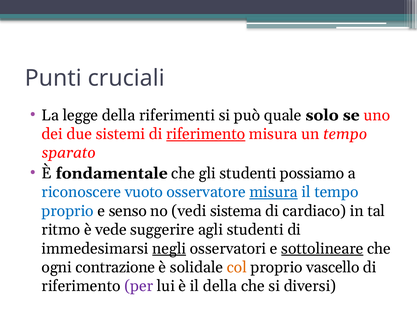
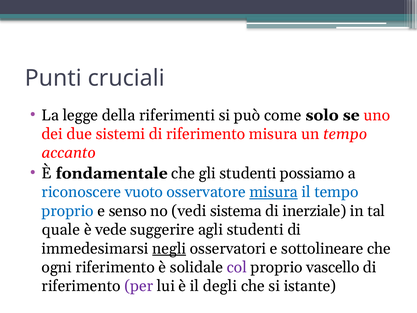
quale: quale -> come
riferimento at (206, 134) underline: present -> none
sparato: sparato -> accanto
cardiaco: cardiaco -> inerziale
ritmo: ritmo -> quale
sottolineare underline: present -> none
ogni contrazione: contrazione -> riferimento
col colour: orange -> purple
il della: della -> degli
diversi: diversi -> istante
